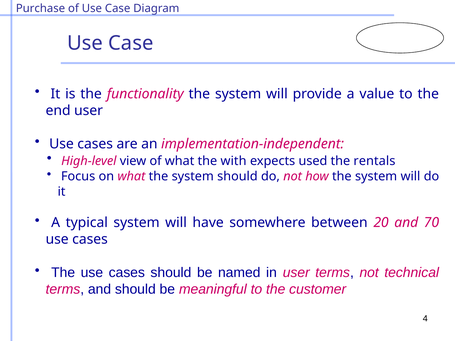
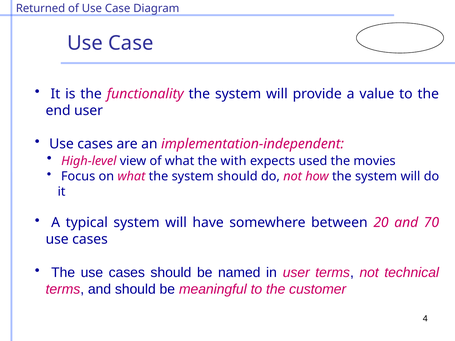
Purchase: Purchase -> Returned
rentals: rentals -> movies
